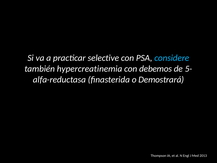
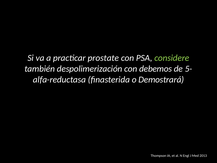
selective: selective -> prostate
considere colour: light blue -> light green
hypercreatinemia: hypercreatinemia -> despolimerización
